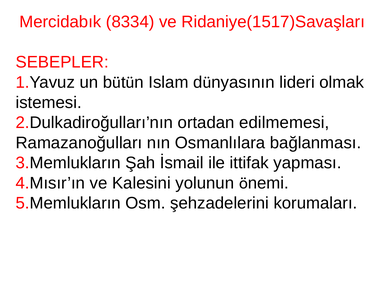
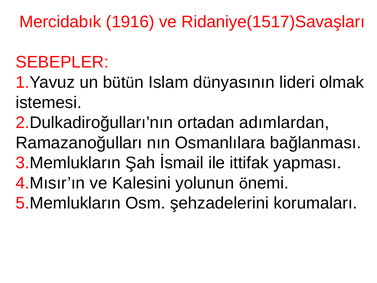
8334: 8334 -> 1916
edilmemesi: edilmemesi -> adımlardan
